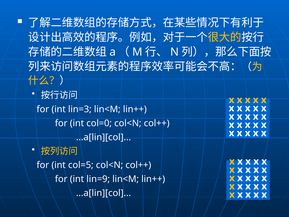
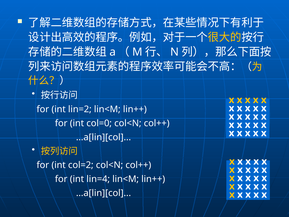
lin=3: lin=3 -> lin=2
col=5: col=5 -> col=2
lin=9: lin=9 -> lin=4
